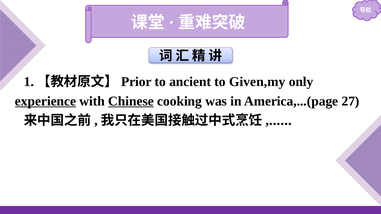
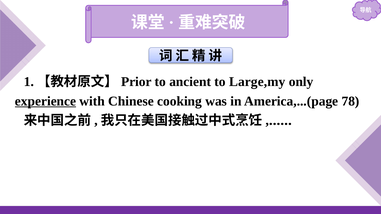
Given,my: Given,my -> Large,my
Chinese underline: present -> none
27: 27 -> 78
